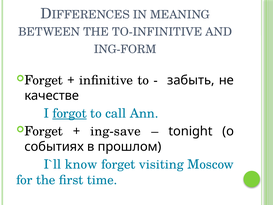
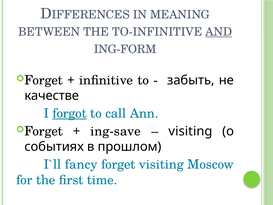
AND underline: none -> present
tonight at (191, 131): tonight -> visiting
know: know -> fancy
